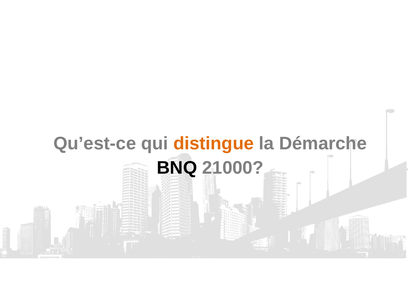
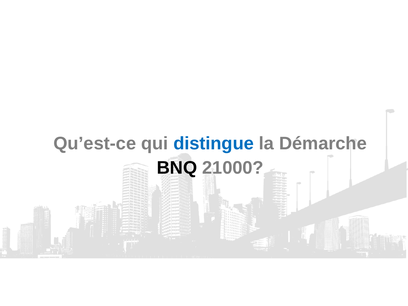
distingue colour: orange -> blue
